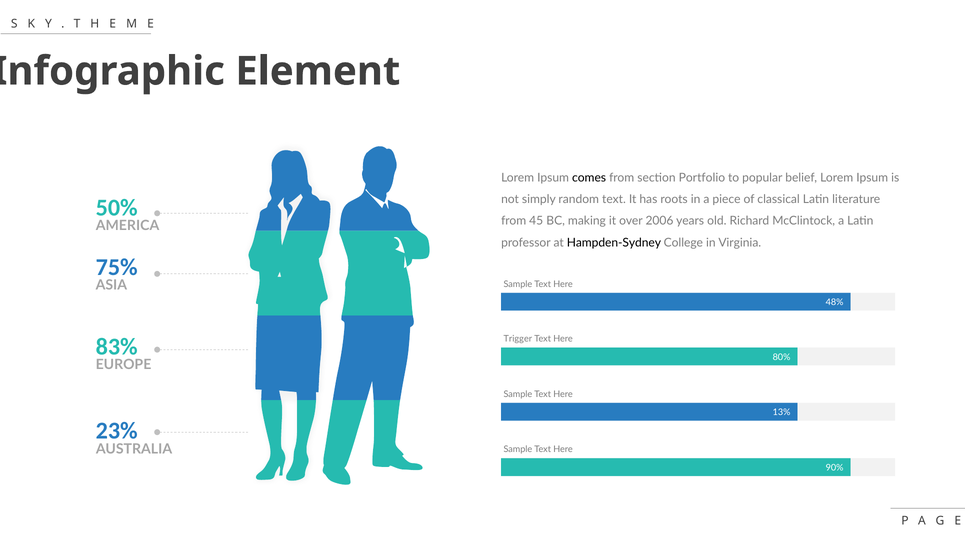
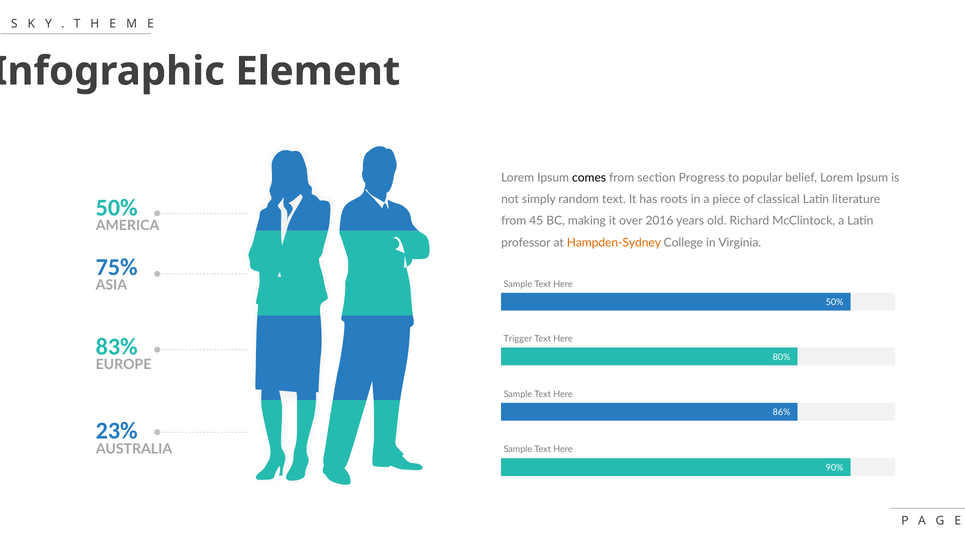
Portfolio: Portfolio -> Progress
2006: 2006 -> 2016
Hampden-Sydney colour: black -> orange
48% at (835, 302): 48% -> 50%
13%: 13% -> 86%
